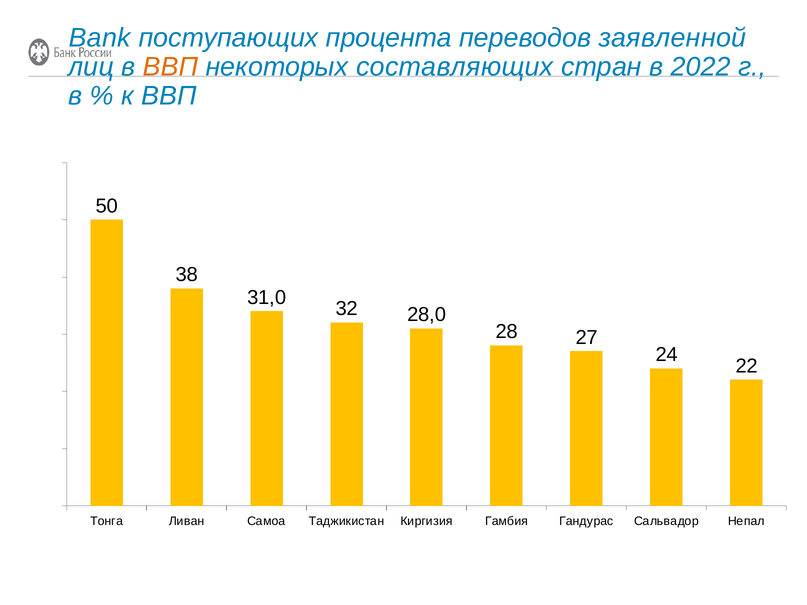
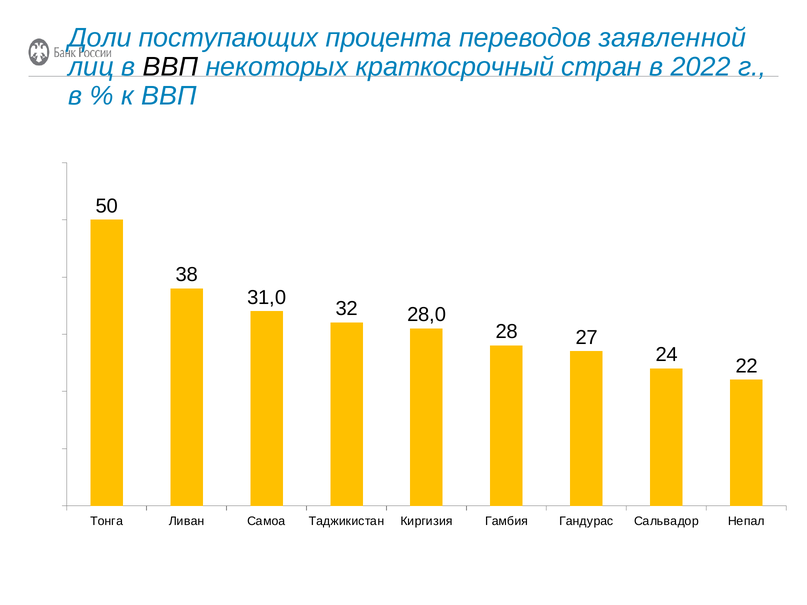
Bank: Bank -> Доли
ВВП at (170, 67) colour: orange -> black
составляющих: составляющих -> краткосрочный
